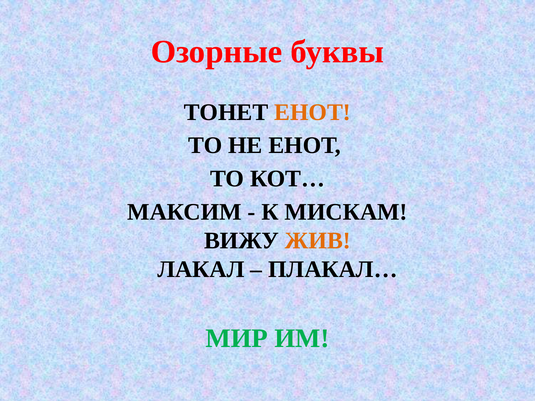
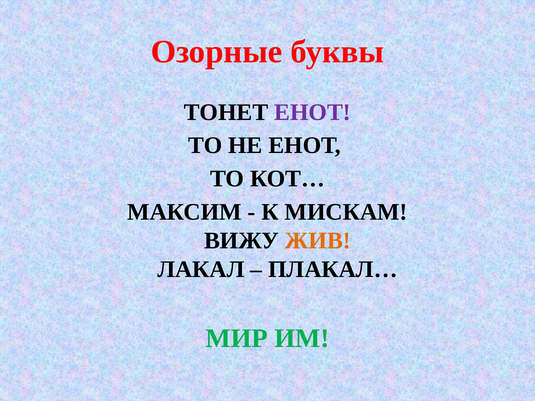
ЕНОТ at (312, 112) colour: orange -> purple
